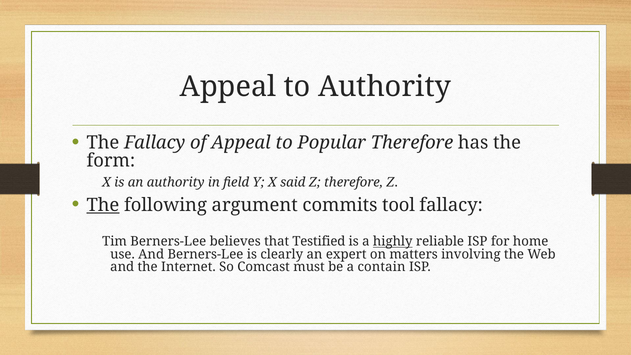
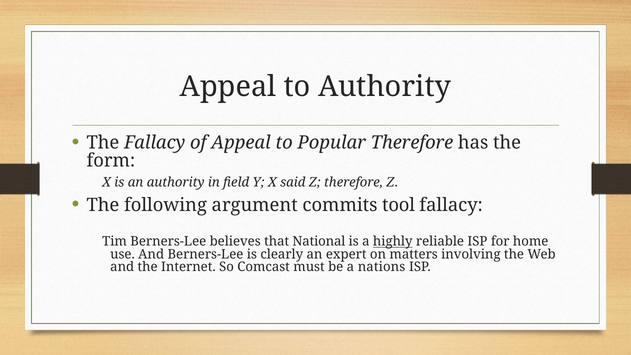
The at (103, 205) underline: present -> none
Testified: Testified -> National
contain: contain -> nations
